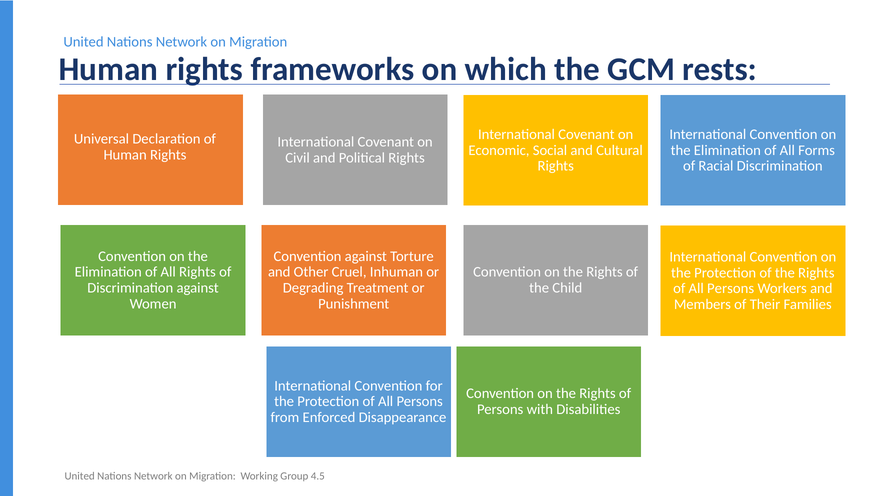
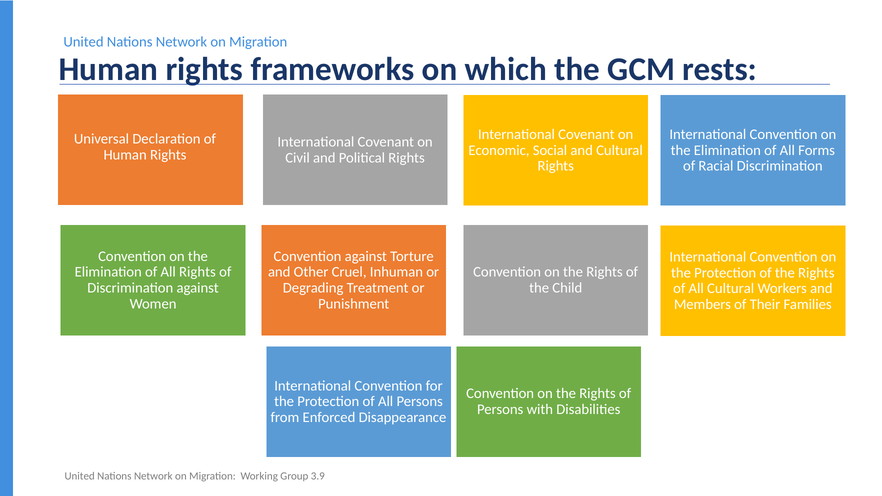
Persons at (731, 289): Persons -> Cultural
4.5: 4.5 -> 3.9
